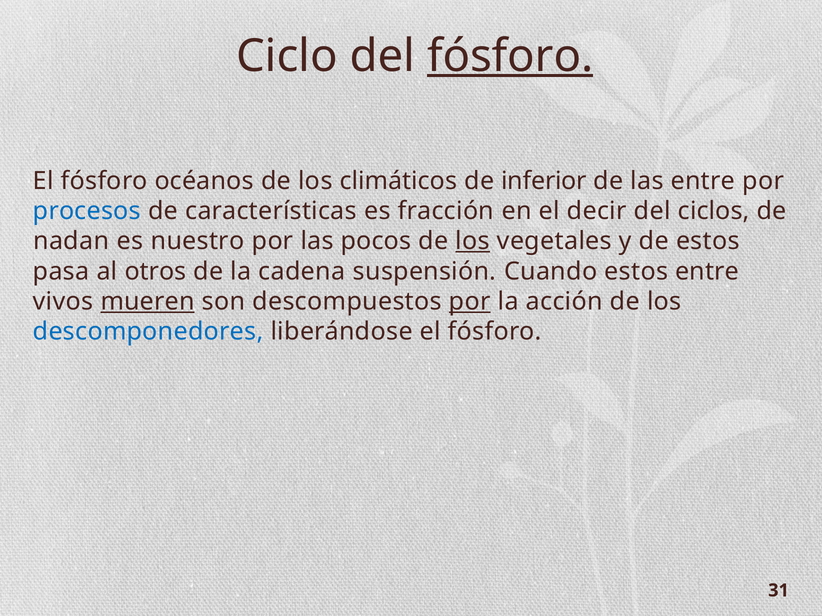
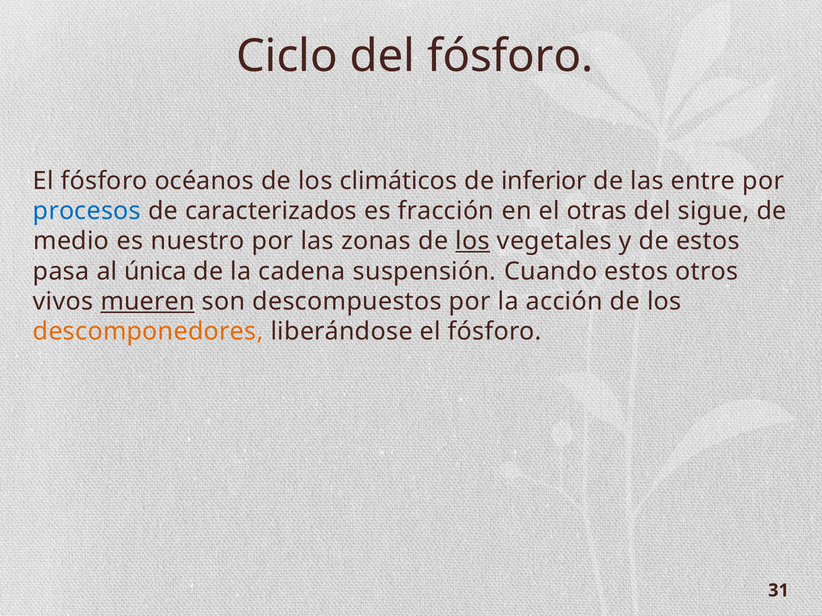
fósforo at (510, 56) underline: present -> none
características: características -> caracterizados
decir: decir -> otras
ciclos: ciclos -> sigue
nadan: nadan -> medio
pocos: pocos -> zonas
otros: otros -> única
estos entre: entre -> otros
por at (470, 302) underline: present -> none
descomponedores colour: blue -> orange
